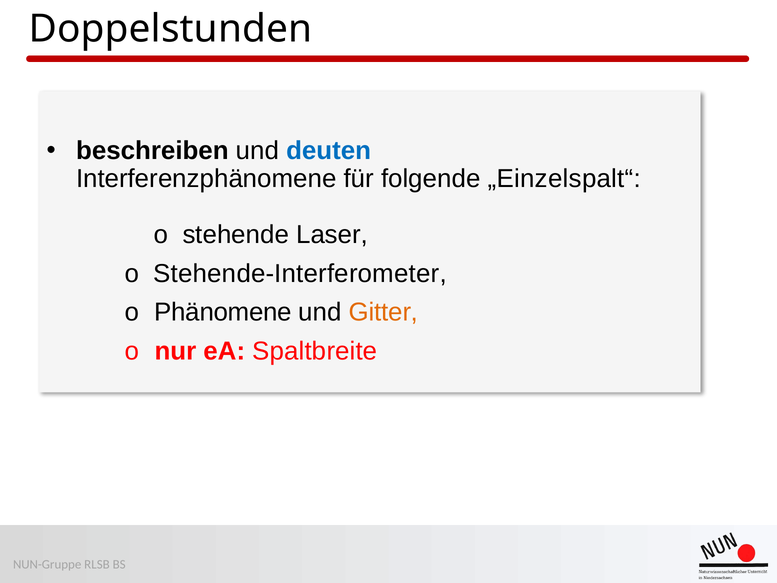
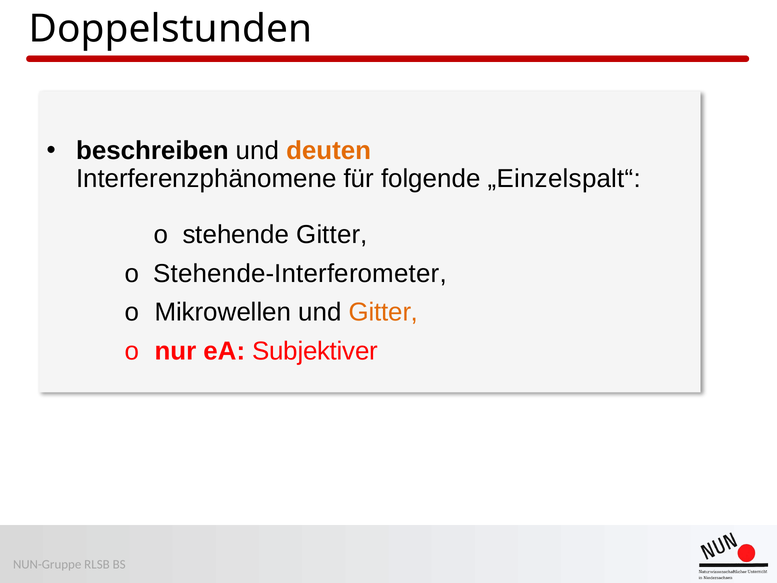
deuten colour: blue -> orange
stehende Laser: Laser -> Gitter
Phänomene: Phänomene -> Mikrowellen
Spaltbreite: Spaltbreite -> Subjektiver
